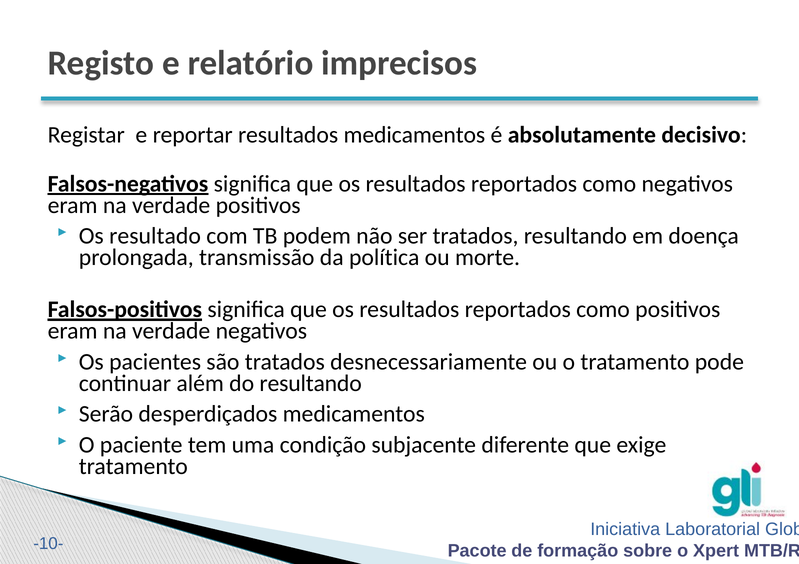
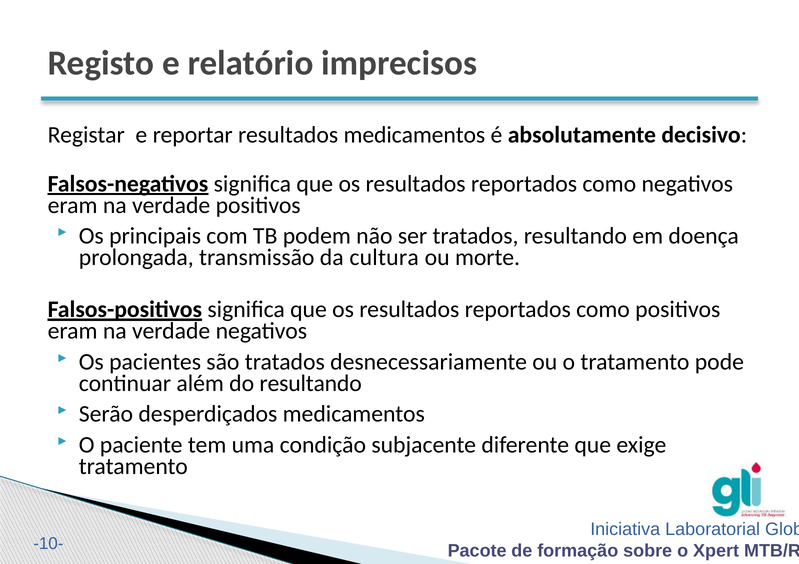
resultado: resultado -> principais
política: política -> cultura
